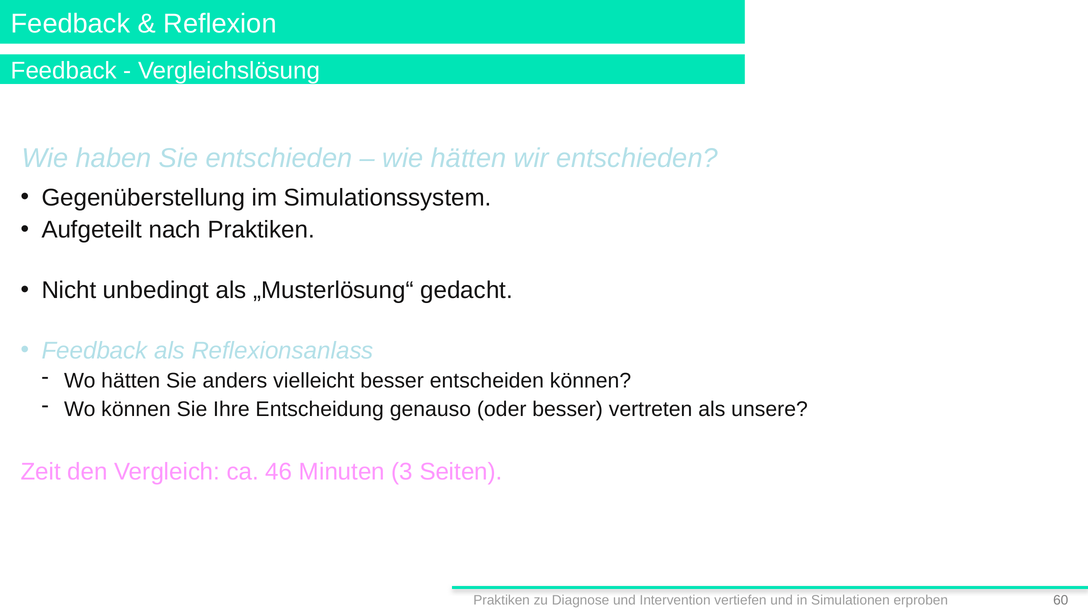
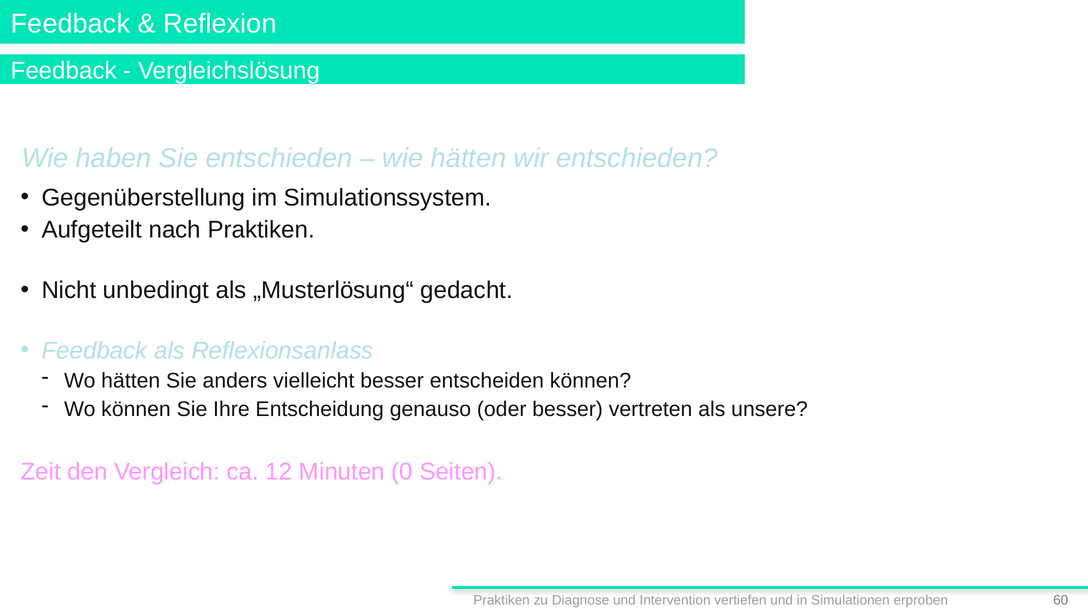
46: 46 -> 12
3: 3 -> 0
